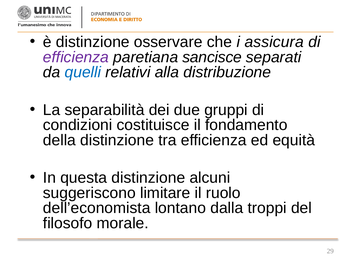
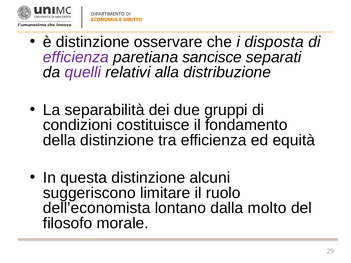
assicura: assicura -> disposta
quelli colour: blue -> purple
troppi: troppi -> molto
